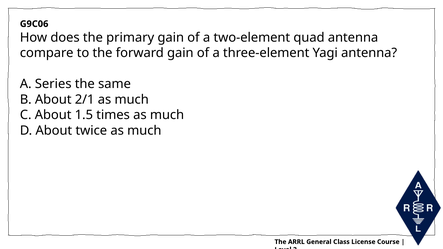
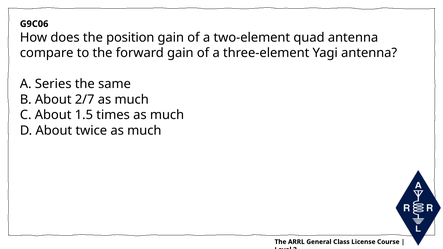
primary: primary -> position
2/1: 2/1 -> 2/7
